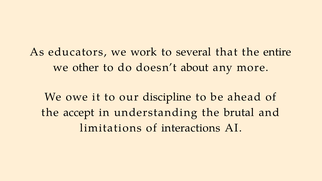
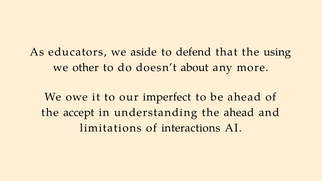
work: work -> aside
several: several -> defend
entire: entire -> using
discipline: discipline -> imperfect
the brutal: brutal -> ahead
